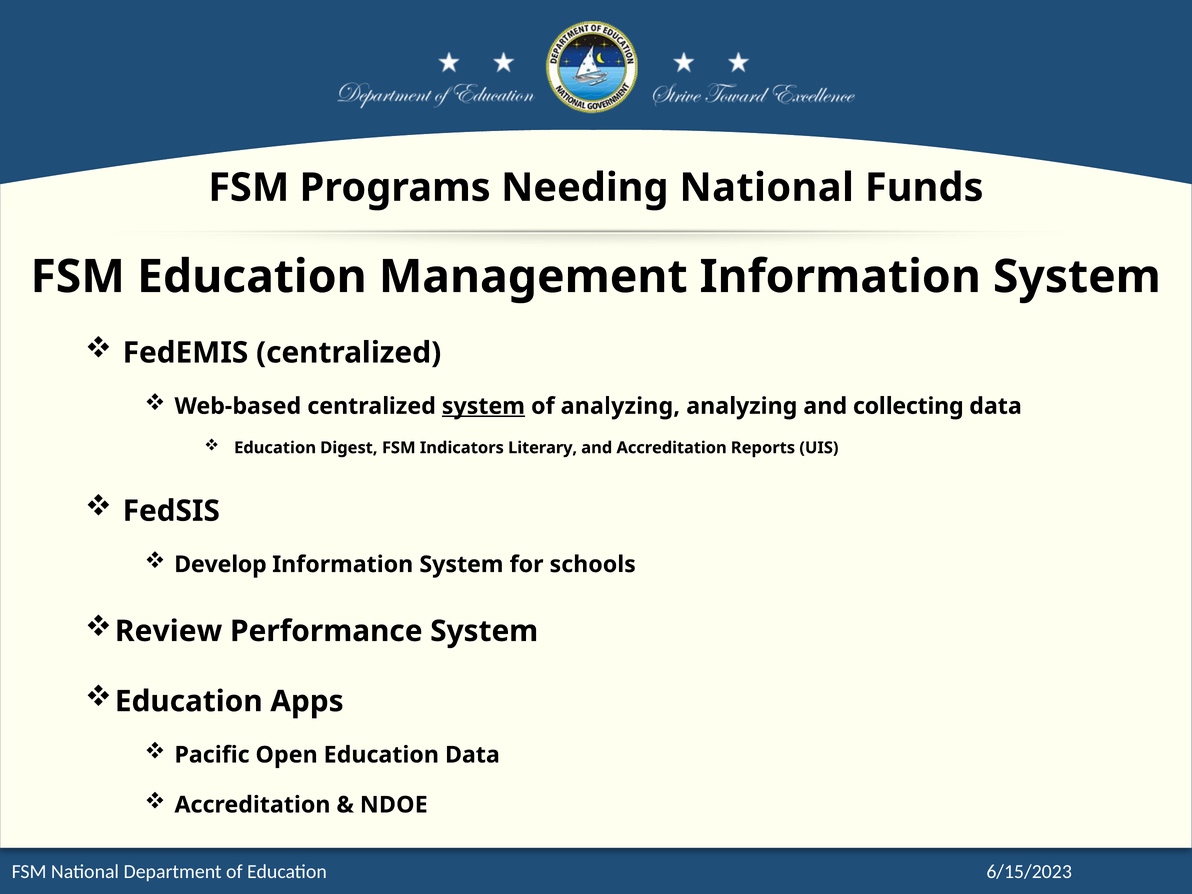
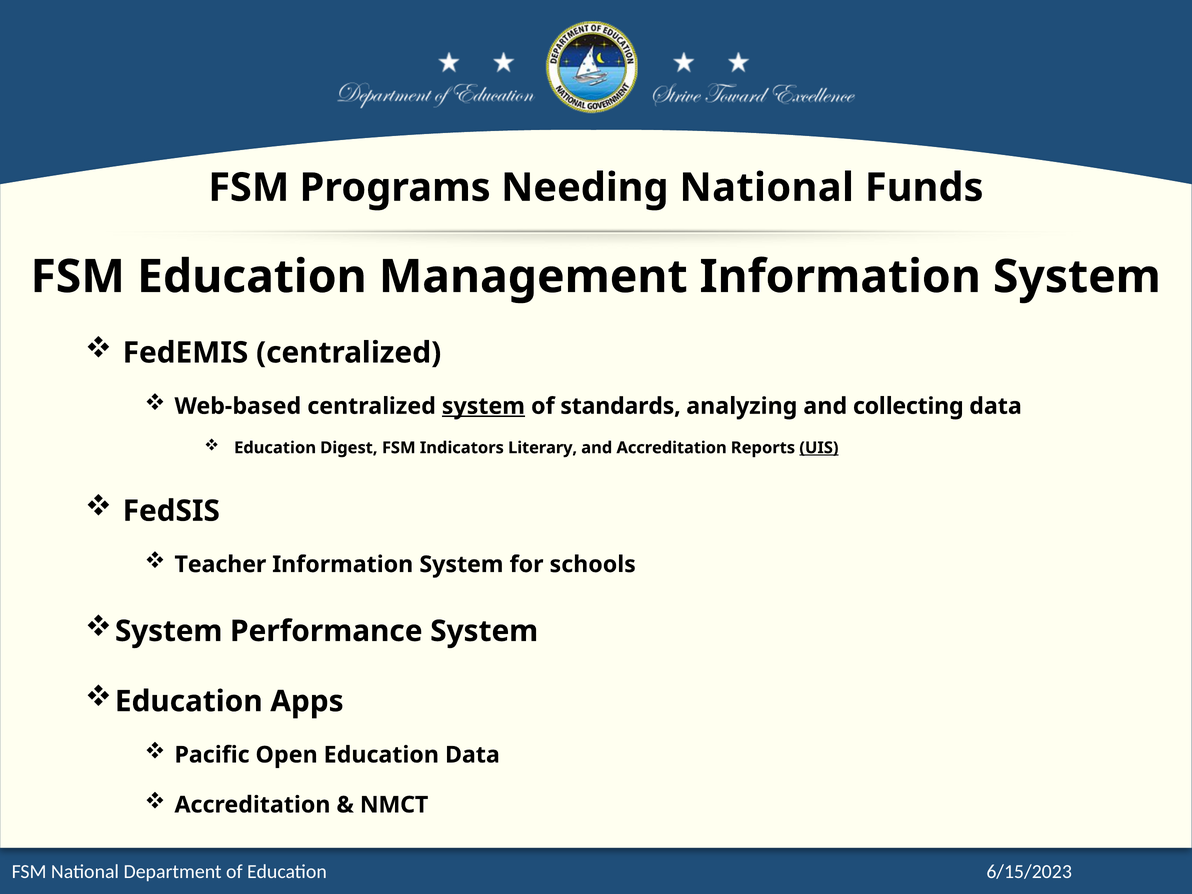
of analyzing: analyzing -> standards
UIS underline: none -> present
Develop: Develop -> Teacher
Review at (169, 631): Review -> System
NDOE: NDOE -> NMCT
